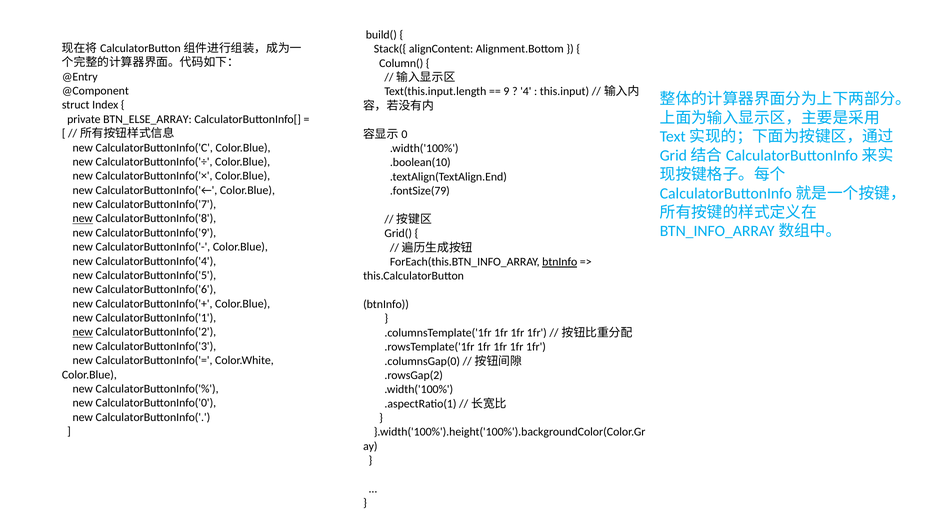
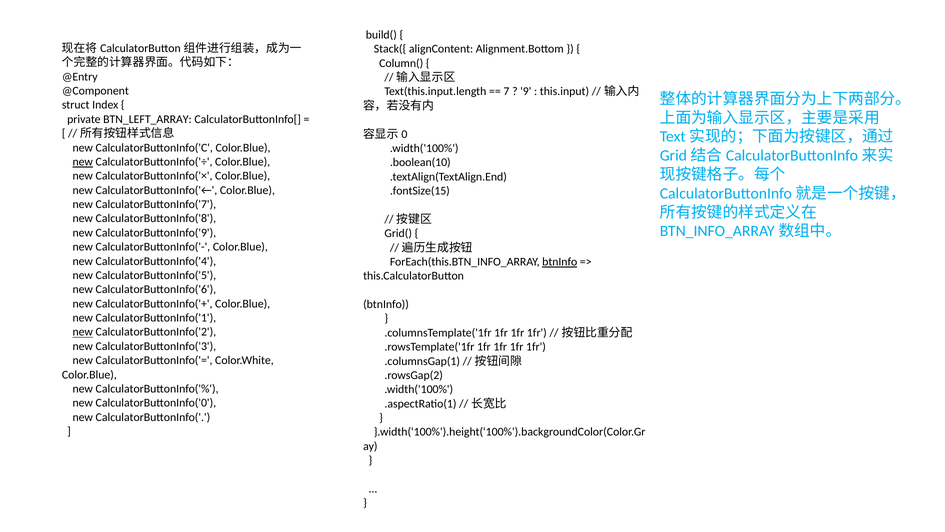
9: 9 -> 7
4: 4 -> 9
BTN_ELSE_ARRAY: BTN_ELSE_ARRAY -> BTN_LEFT_ARRAY
new at (83, 162) underline: none -> present
.fontSize(79: .fontSize(79 -> .fontSize(15
new at (83, 218) underline: present -> none
.columnsGap(0: .columnsGap(0 -> .columnsGap(1
